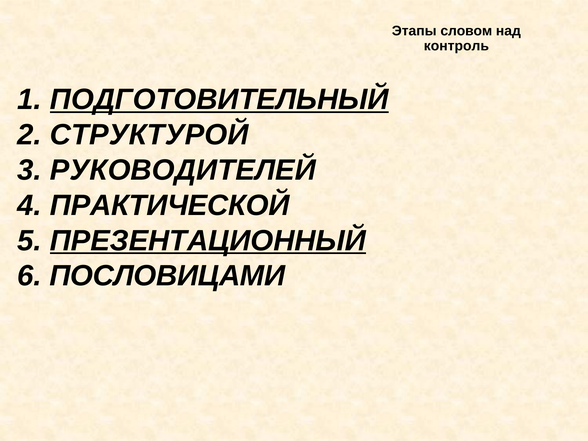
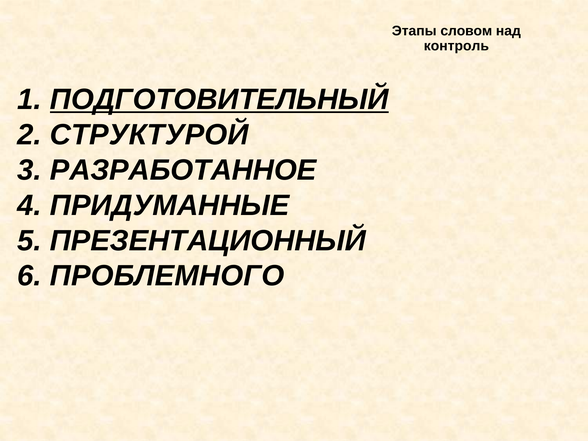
РУКОВОДИТЕЛЕЙ: РУКОВОДИТЕЛЕЙ -> РАЗРАБОТАННОЕ
ПРАКТИЧЕСКОЙ: ПРАКТИЧЕСКОЙ -> ПРИДУМАННЫЕ
ПРЕЗЕНТАЦИОННЫЙ underline: present -> none
ПОСЛОВИЦАМИ: ПОСЛОВИЦАМИ -> ПРОБЛЕМНОГО
